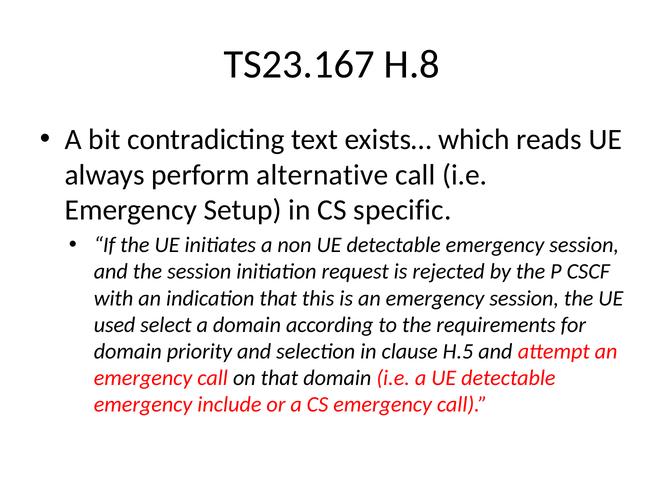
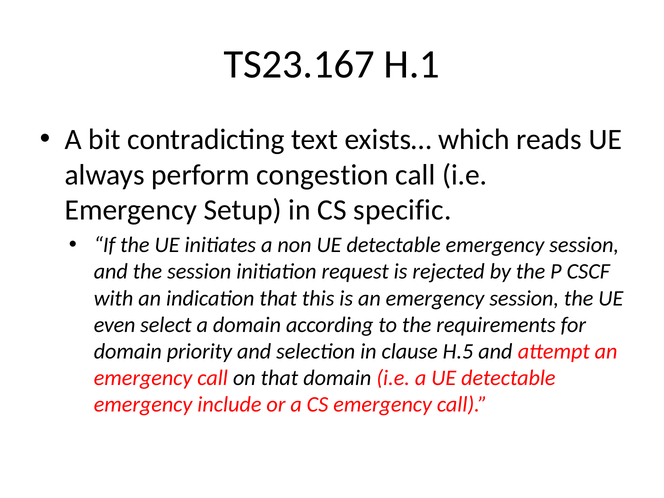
H.8: H.8 -> H.1
alternative: alternative -> congestion
used: used -> even
